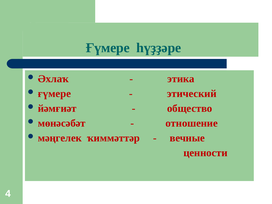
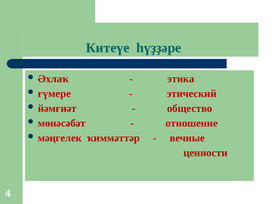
Ғүмере at (108, 48): Ғүмере -> Китеүе
